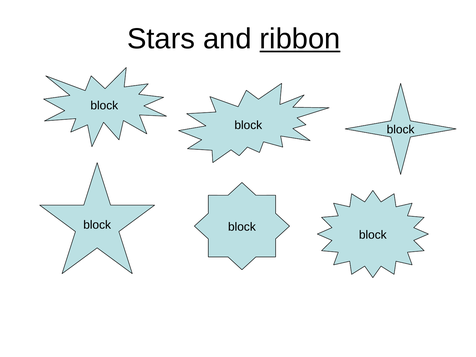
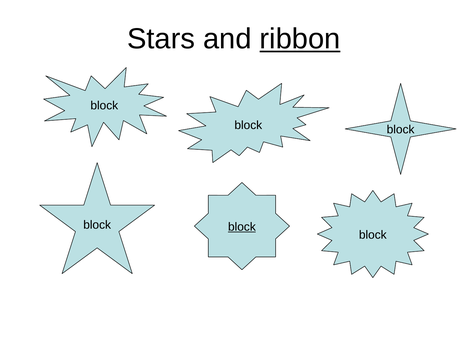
block at (242, 227) underline: none -> present
